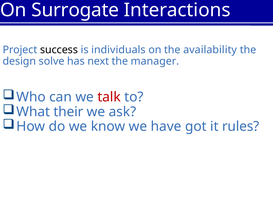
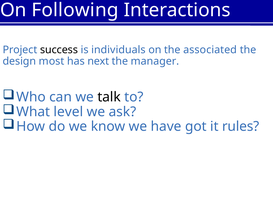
Surrogate: Surrogate -> Following
availability: availability -> associated
solve: solve -> most
talk colour: red -> black
their: their -> level
